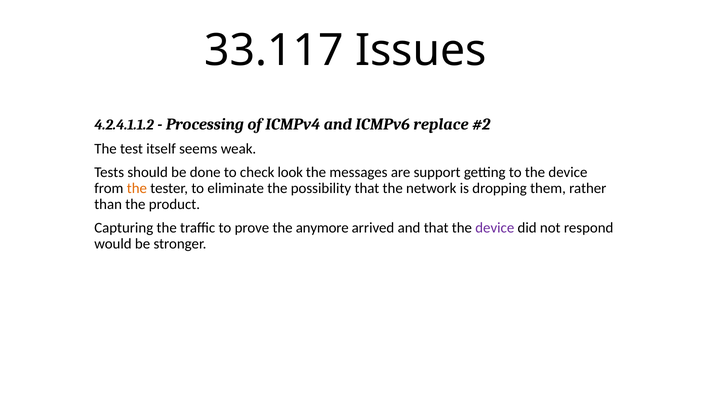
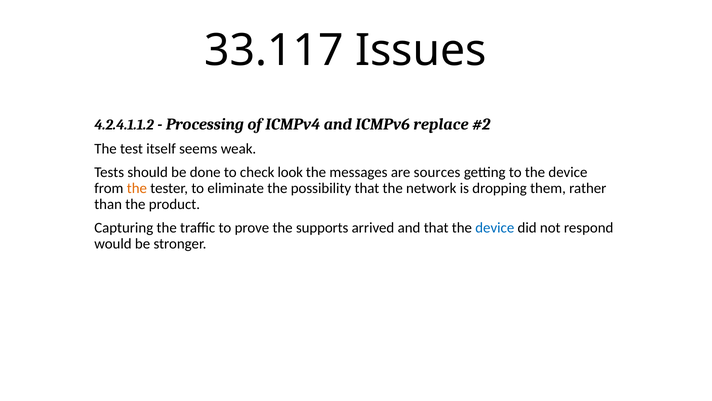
support: support -> sources
anymore: anymore -> supports
device at (495, 227) colour: purple -> blue
